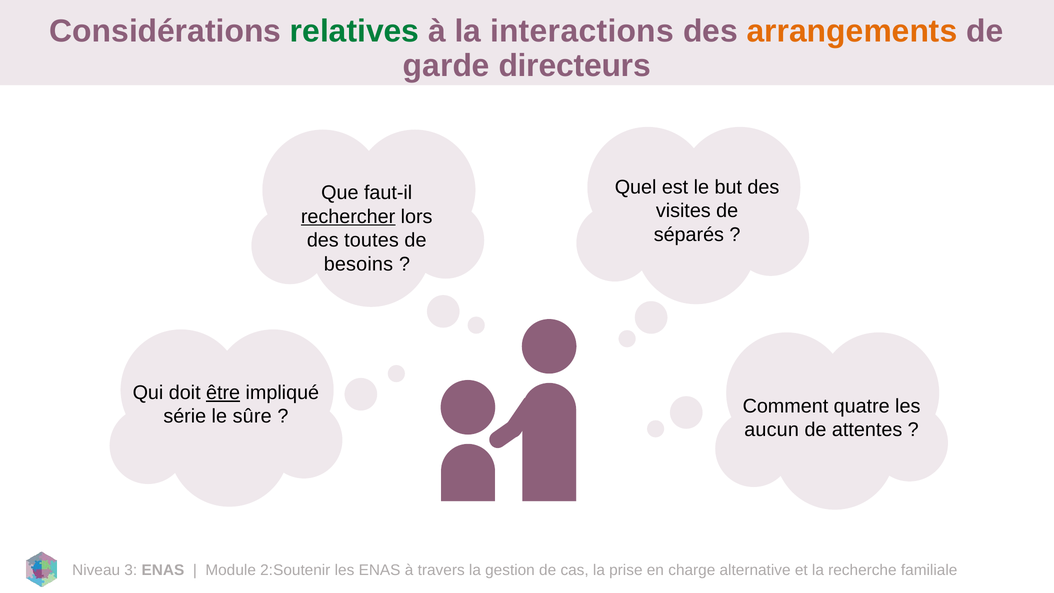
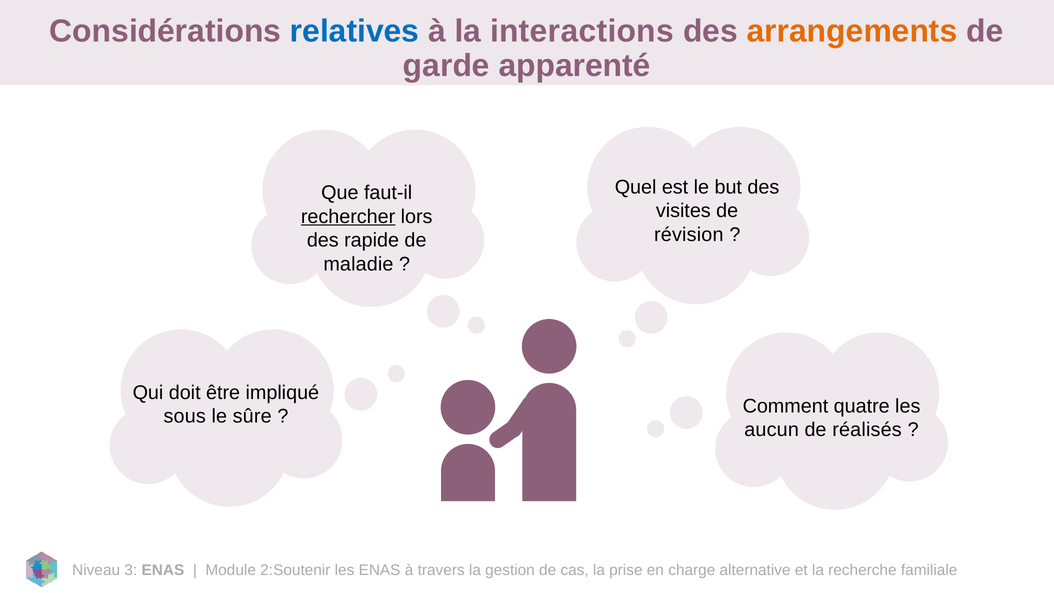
relatives colour: green -> blue
directeurs: directeurs -> apparenté
séparés: séparés -> révision
toutes: toutes -> rapide
besoins: besoins -> maladie
être underline: present -> none
série: série -> sous
attentes: attentes -> réalisés
